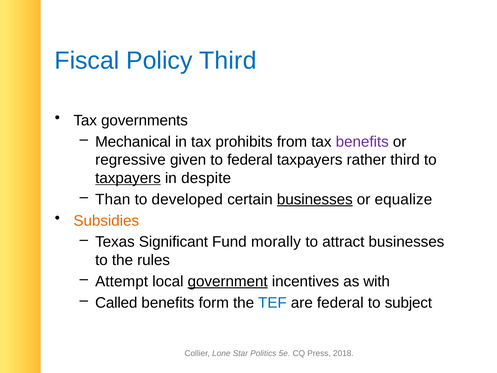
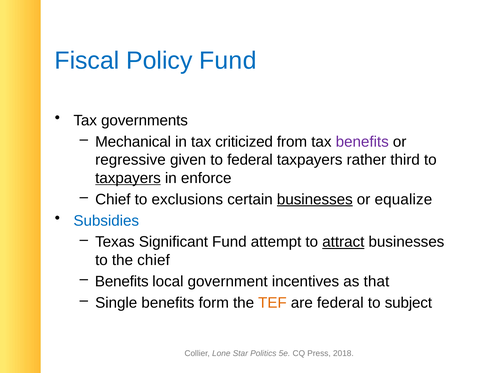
Policy Third: Third -> Fund
prohibits: prohibits -> criticized
despite: despite -> enforce
Than at (113, 199): Than -> Chief
developed: developed -> exclusions
Subsidies colour: orange -> blue
morally: morally -> attempt
attract underline: none -> present
the rules: rules -> chief
Attempt at (122, 281): Attempt -> Benefits
government underline: present -> none
with: with -> that
Called: Called -> Single
TEF colour: blue -> orange
